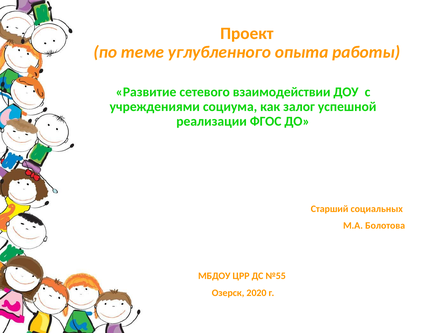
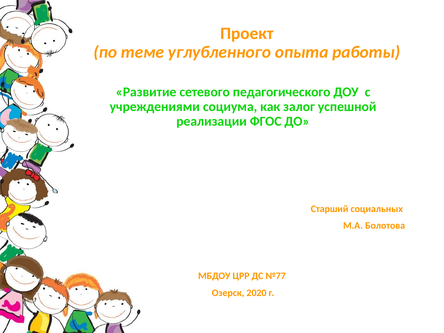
взаимодействии: взаимодействии -> педагогического
№55: №55 -> №77
